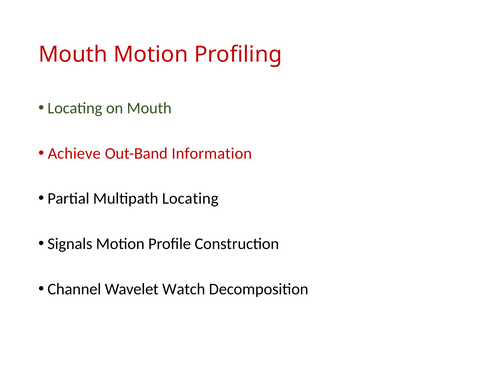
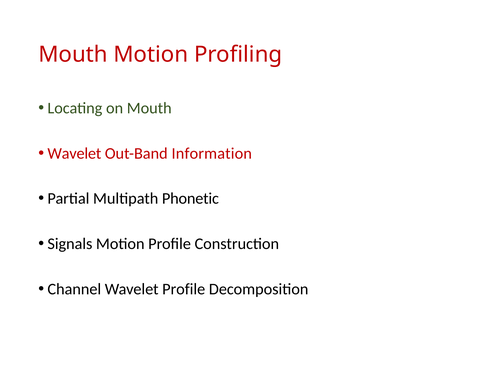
Achieve at (74, 154): Achieve -> Wavelet
Multipath Locating: Locating -> Phonetic
Wavelet Watch: Watch -> Profile
